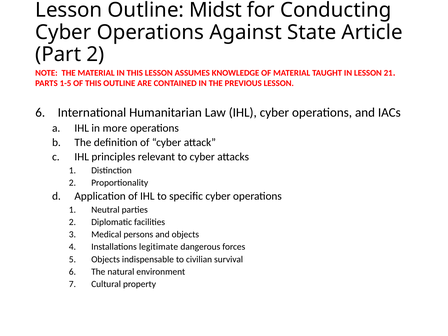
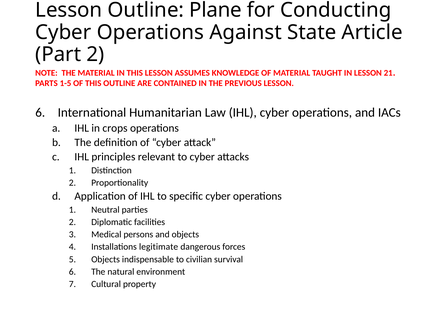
Midst: Midst -> Plane
more: more -> crops
